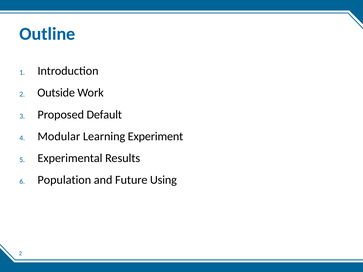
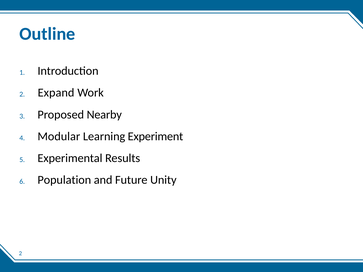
Outside: Outside -> Expand
Default: Default -> Nearby
Using: Using -> Unity
